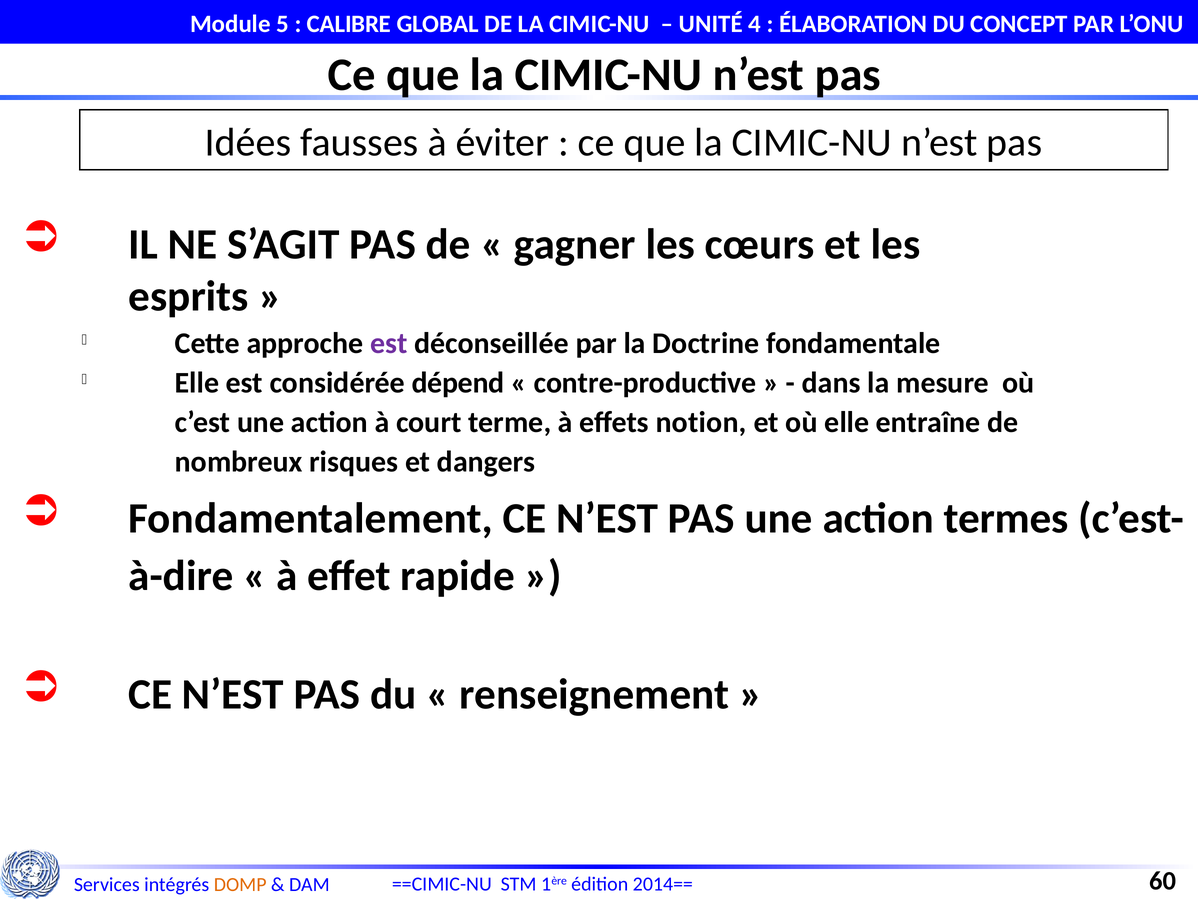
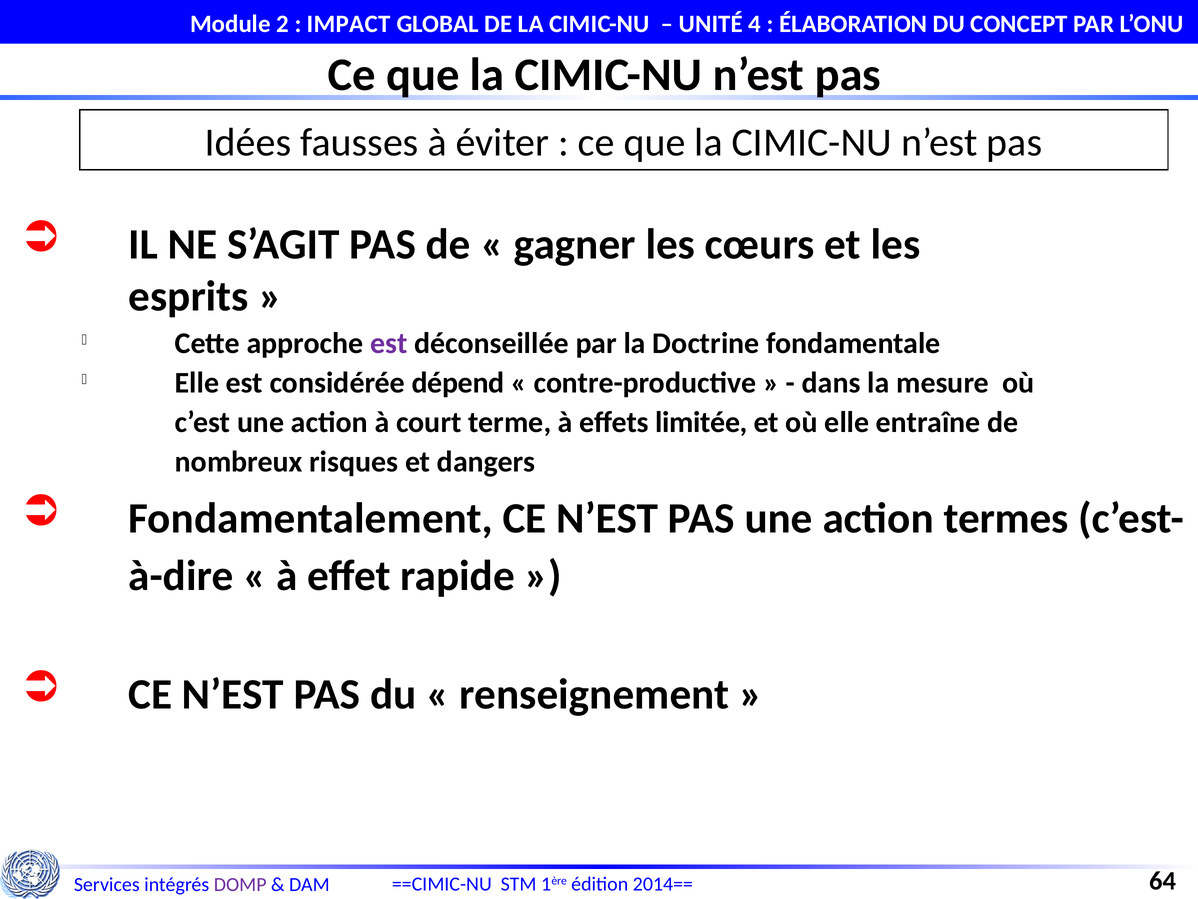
5: 5 -> 2
CALIBRE: CALIBRE -> IMPACT
notion: notion -> limitée
DOMP colour: orange -> purple
60: 60 -> 64
